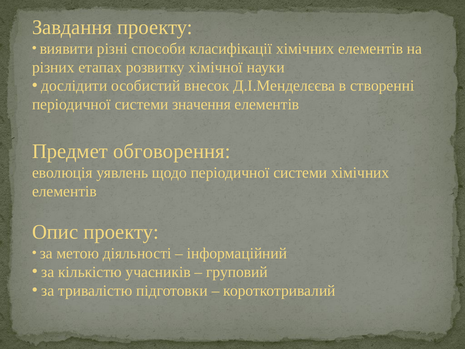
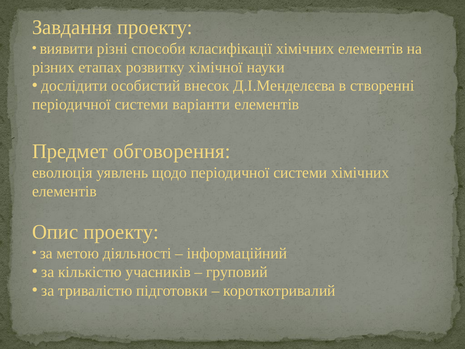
значення: значення -> варіанти
